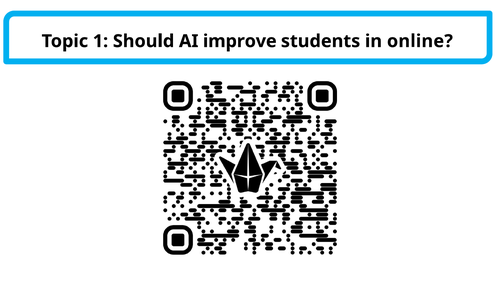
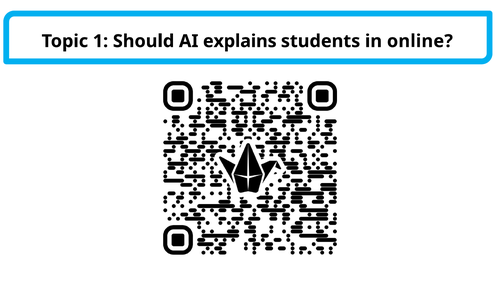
improve: improve -> explains
